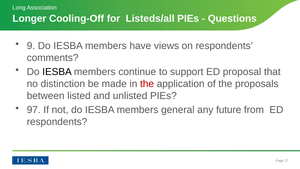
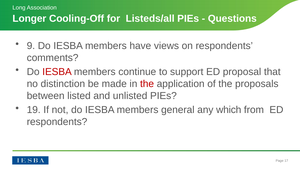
IESBA at (57, 72) colour: black -> red
97: 97 -> 19
future: future -> which
